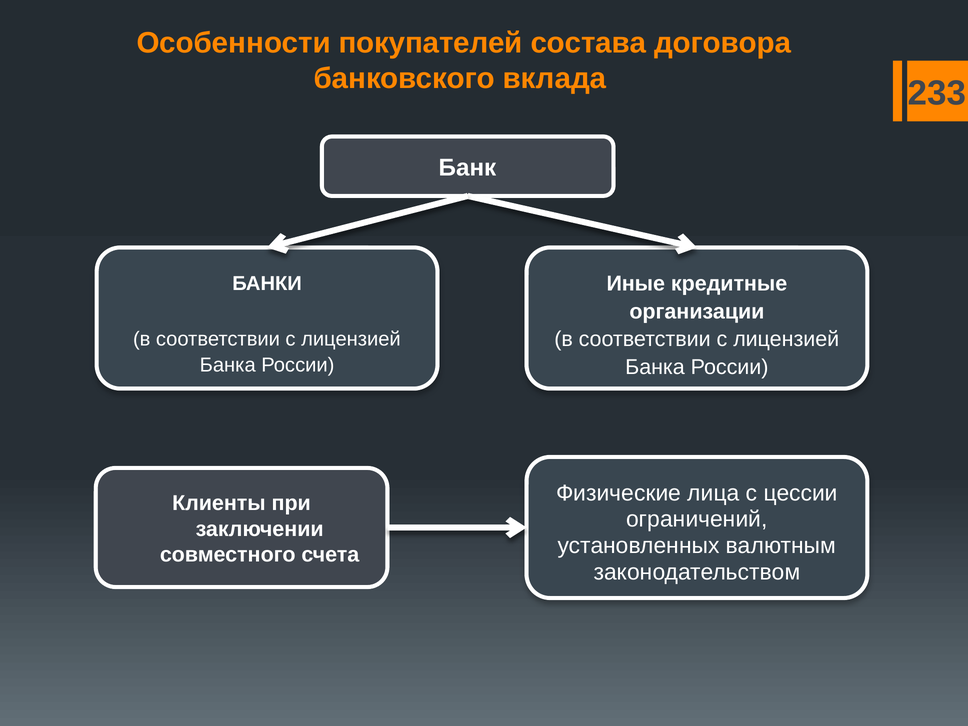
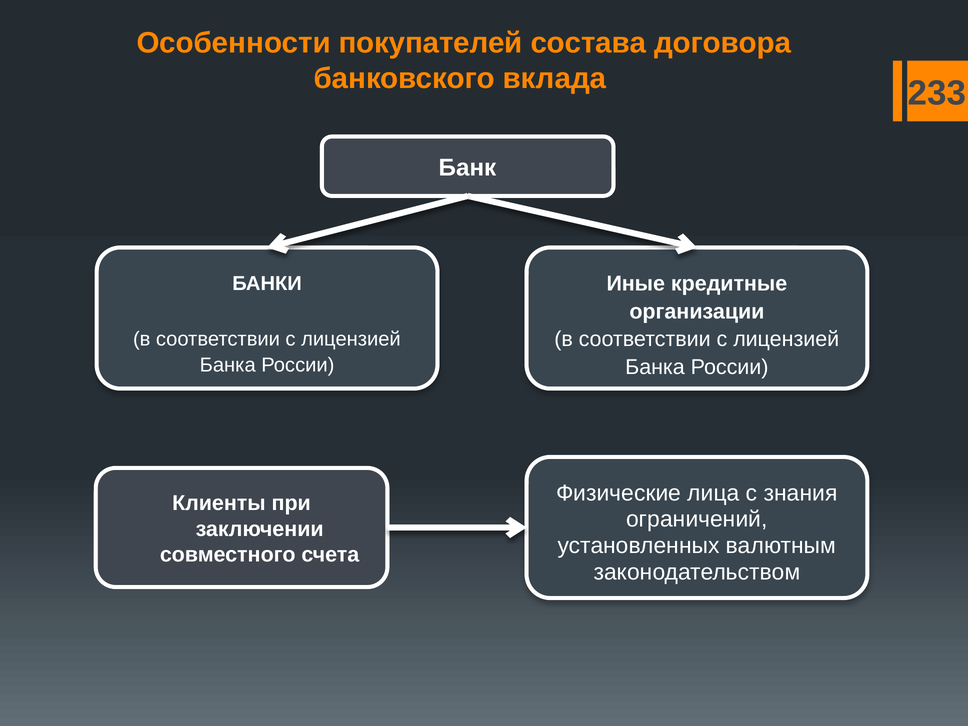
цессии: цессии -> знания
